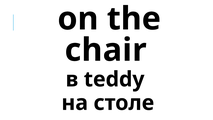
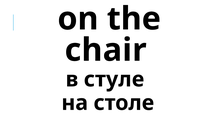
teddy: teddy -> стуле
